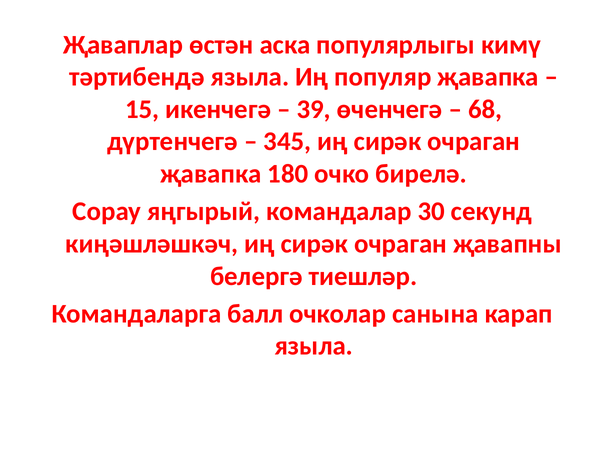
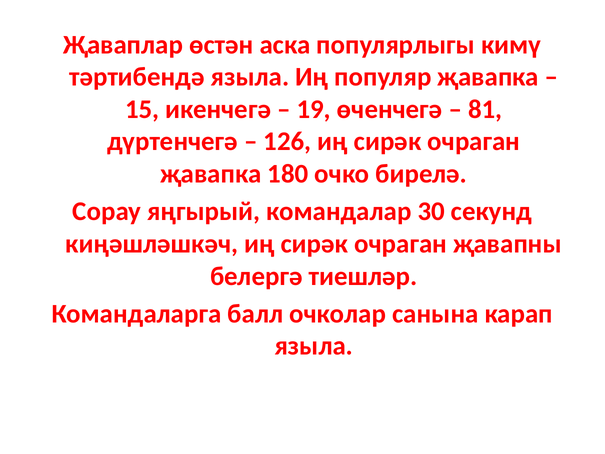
39: 39 -> 19
68: 68 -> 81
345: 345 -> 126
